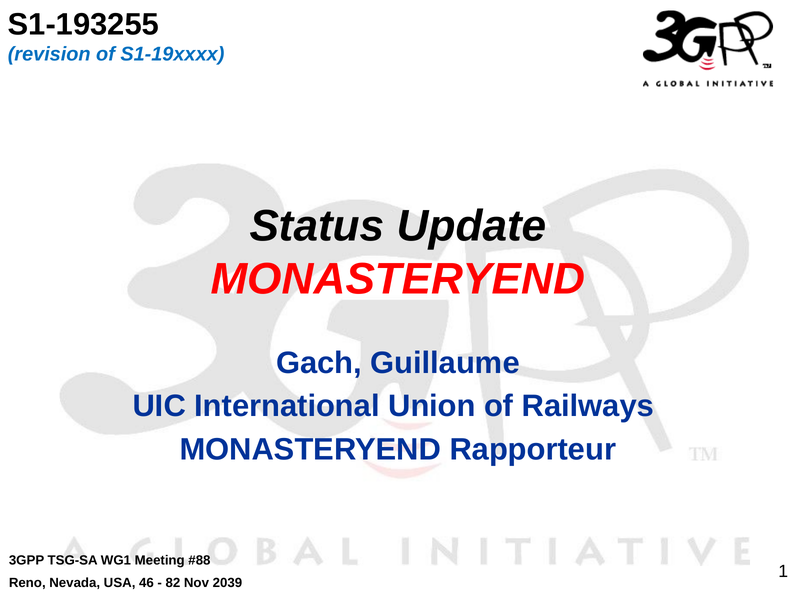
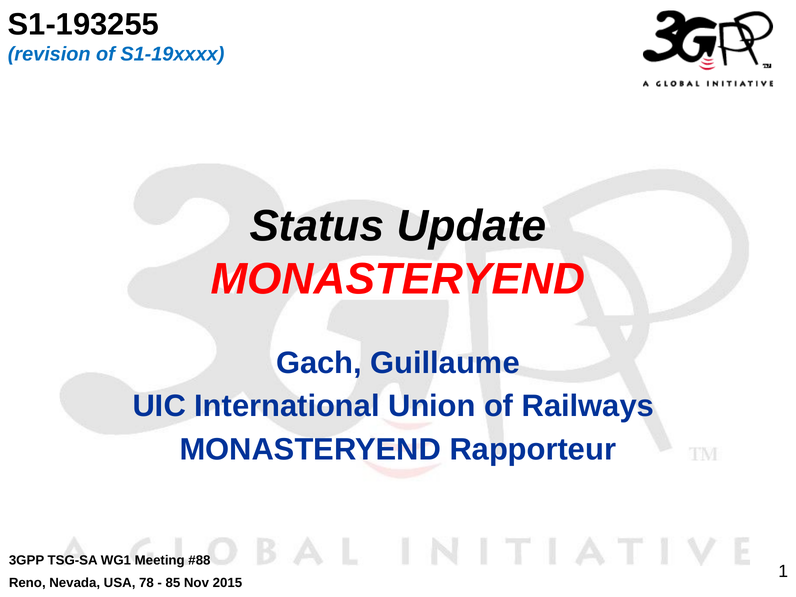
46: 46 -> 78
82: 82 -> 85
2039: 2039 -> 2015
